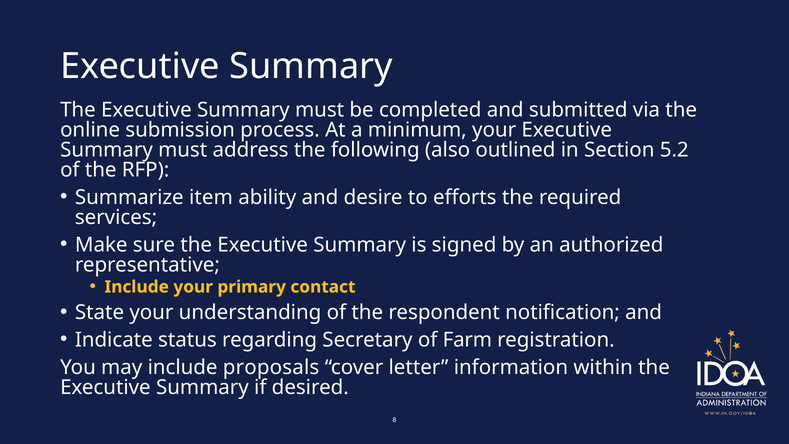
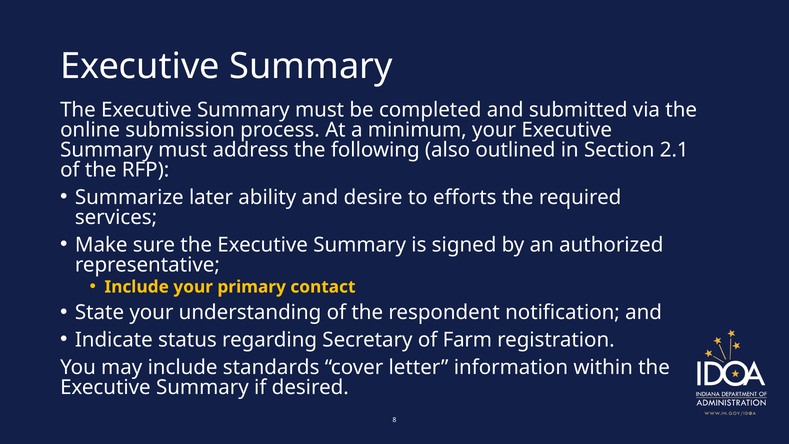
5.2: 5.2 -> 2.1
item: item -> later
proposals: proposals -> standards
